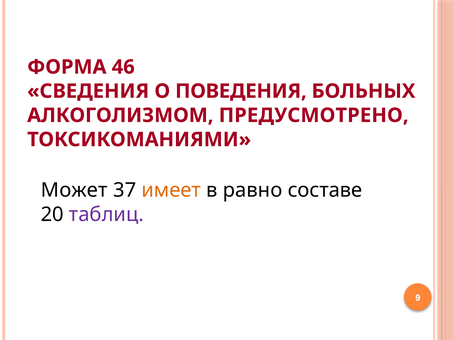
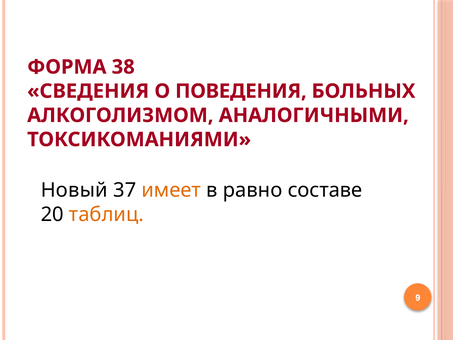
46: 46 -> 38
ПРЕДУСМОТРЕНО: ПРЕДУСМОТРЕНО -> АНАЛОГИЧНЫМИ
Может: Может -> Новый
таблиц colour: purple -> orange
